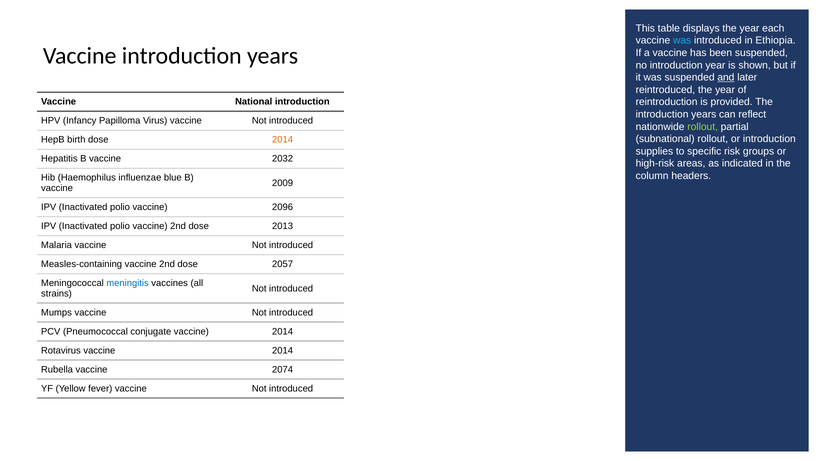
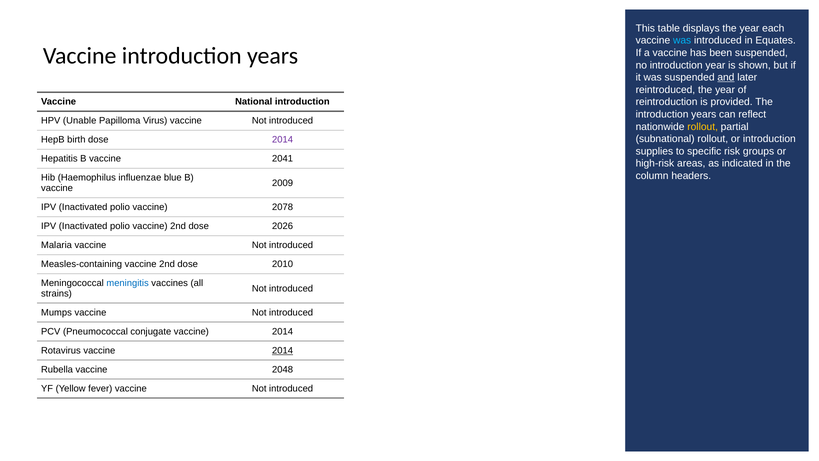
Ethiopia: Ethiopia -> Equates
Infancy: Infancy -> Unable
rollout at (703, 127) colour: light green -> yellow
2014 at (283, 140) colour: orange -> purple
2032: 2032 -> 2041
2096: 2096 -> 2078
2013: 2013 -> 2026
2057: 2057 -> 2010
2014 at (283, 350) underline: none -> present
2074: 2074 -> 2048
